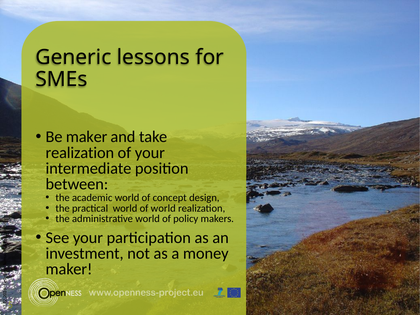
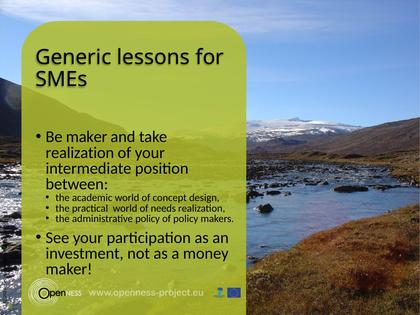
of world: world -> needs
administrative world: world -> policy
